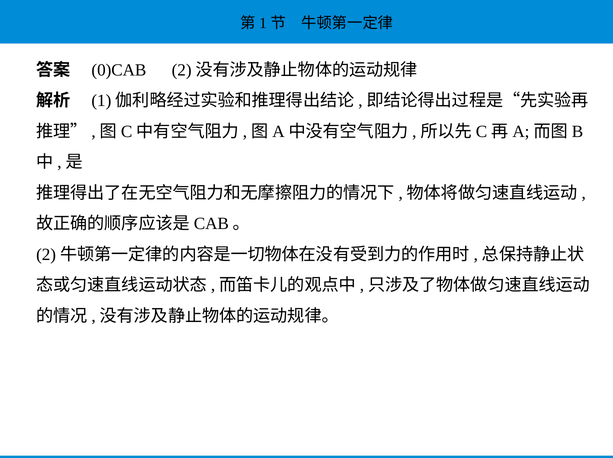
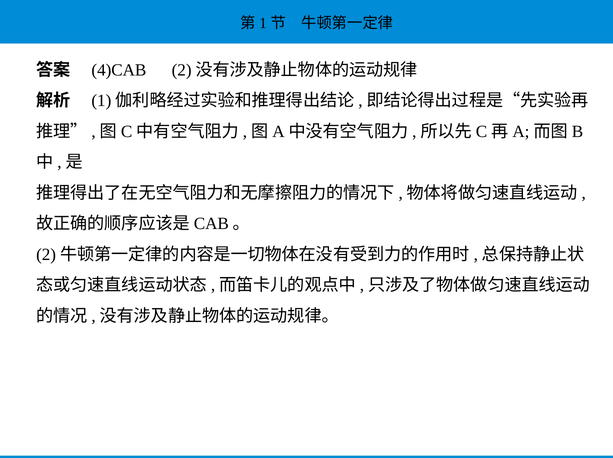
0)CAB: 0)CAB -> 4)CAB
